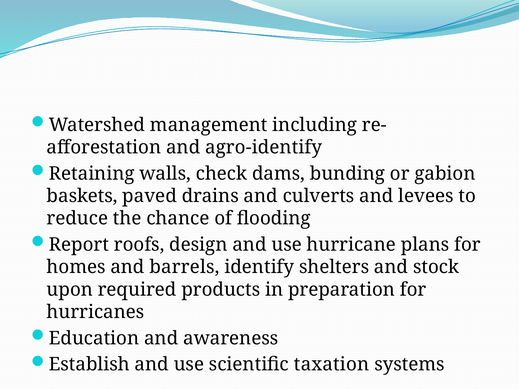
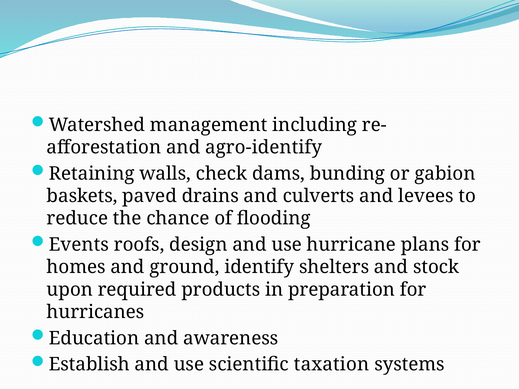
Report: Report -> Events
barrels: barrels -> ground
